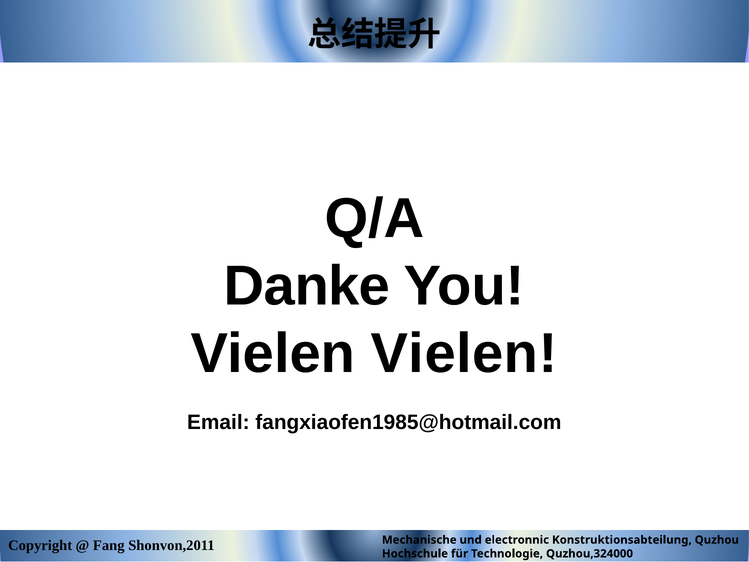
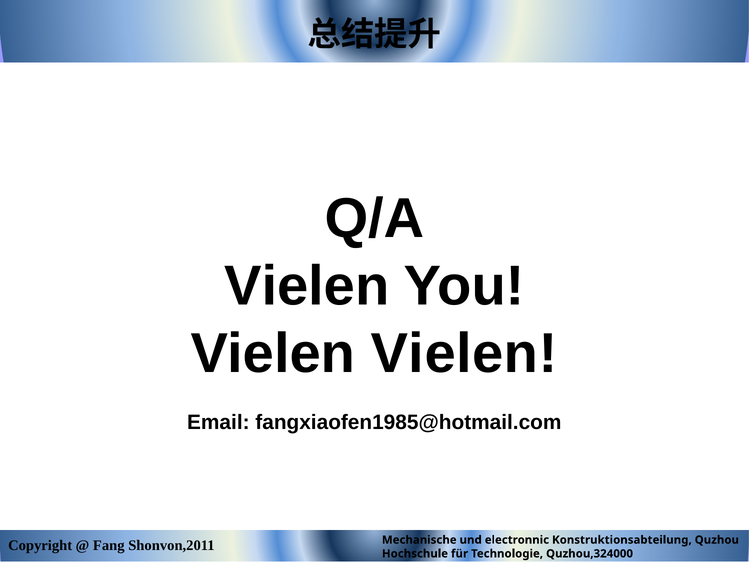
Danke at (307, 286): Danke -> Vielen
